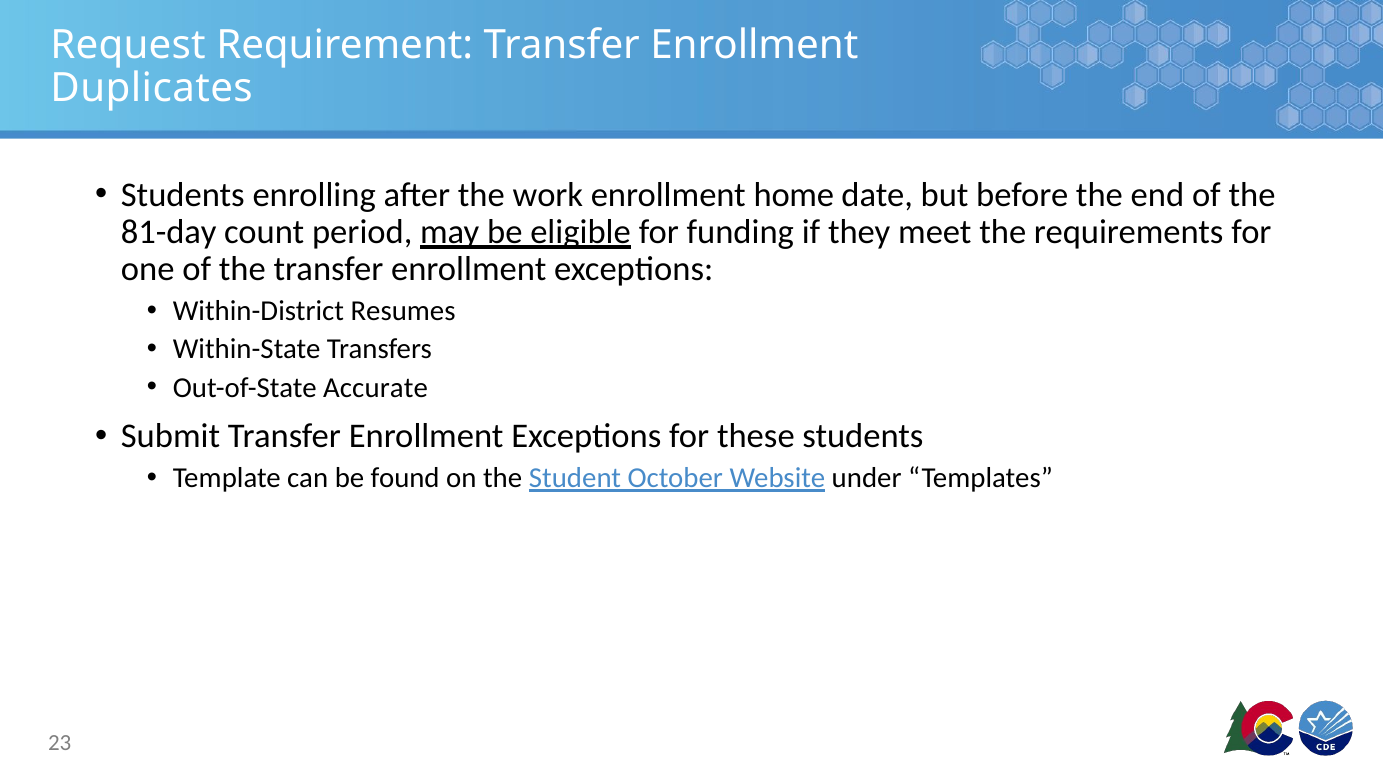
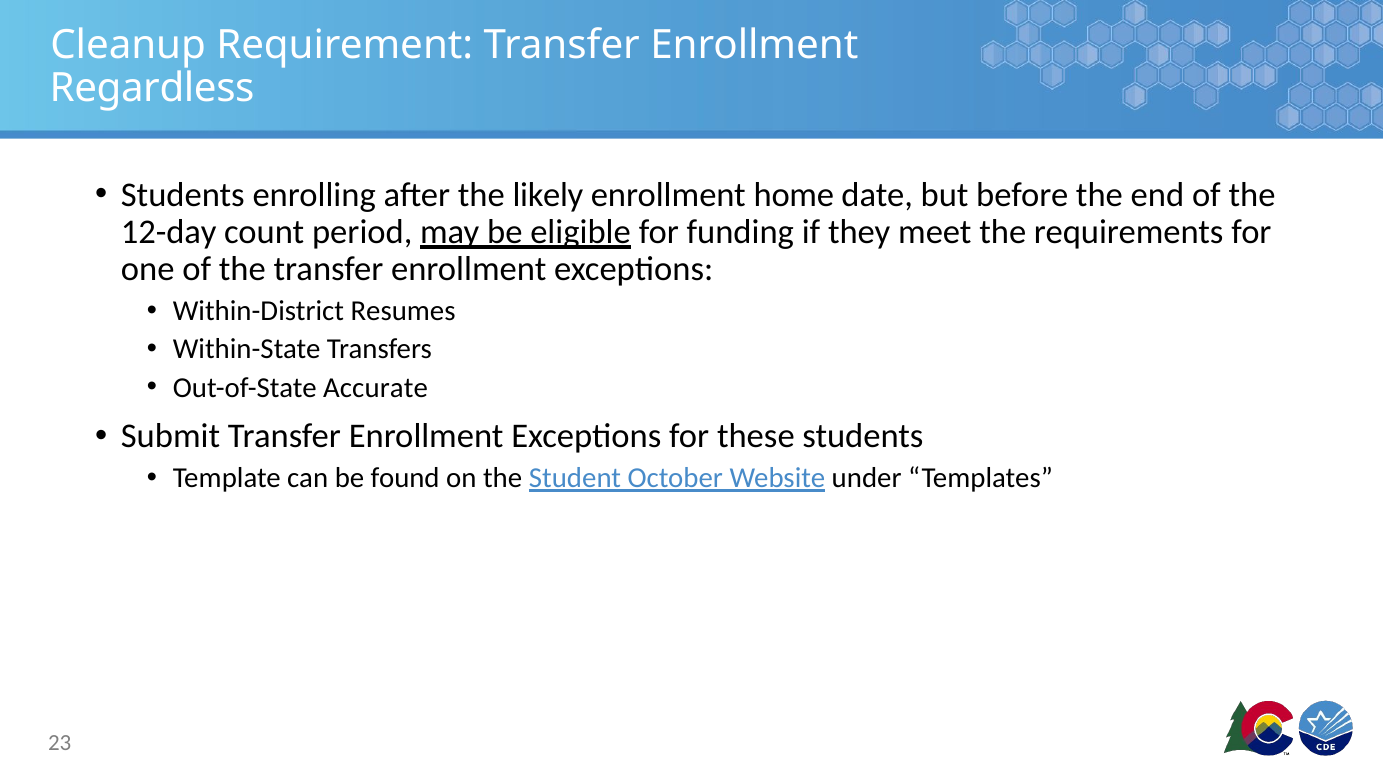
Request: Request -> Cleanup
Duplicates: Duplicates -> Regardless
work: work -> likely
81-day: 81-day -> 12-day
